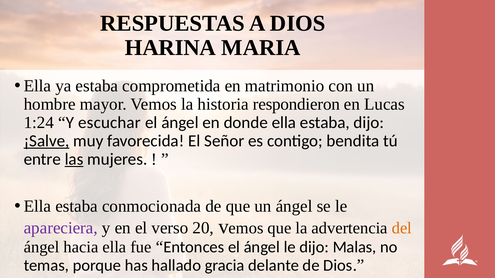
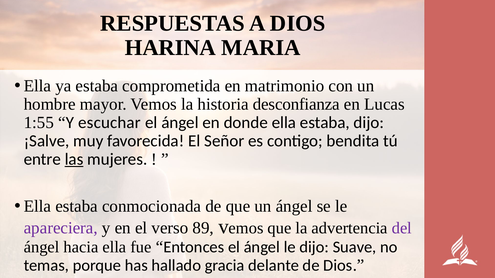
respondieron: respondieron -> desconfianza
1:24: 1:24 -> 1:55
¡Salve underline: present -> none
20: 20 -> 89
del colour: orange -> purple
Malas: Malas -> Suave
